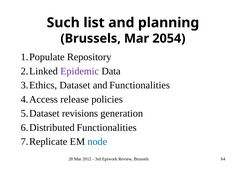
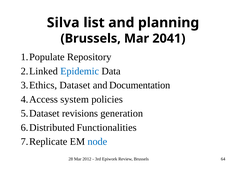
Such: Such -> Silva
2054: 2054 -> 2041
Epidemic colour: purple -> blue
and Functionalities: Functionalities -> Documentation
release: release -> system
